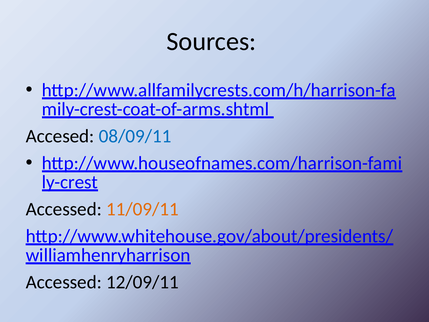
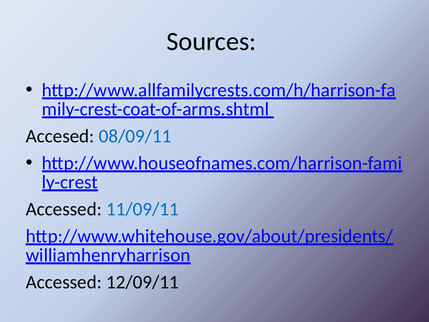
11/09/11 colour: orange -> blue
